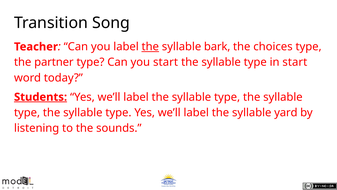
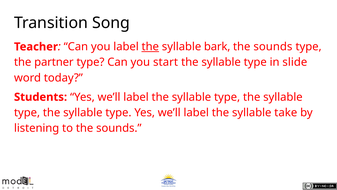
choices at (273, 47): choices -> sounds
in start: start -> slide
Students underline: present -> none
yard: yard -> take
